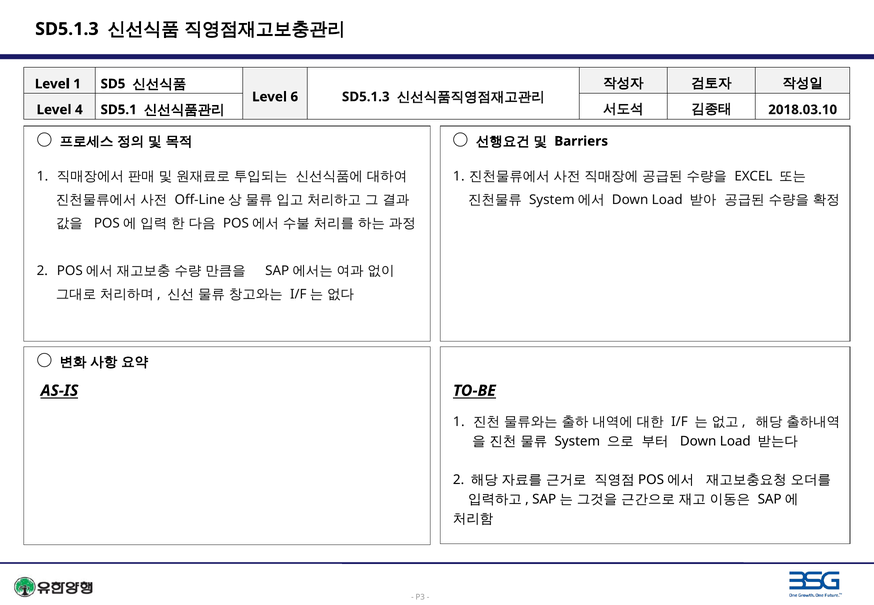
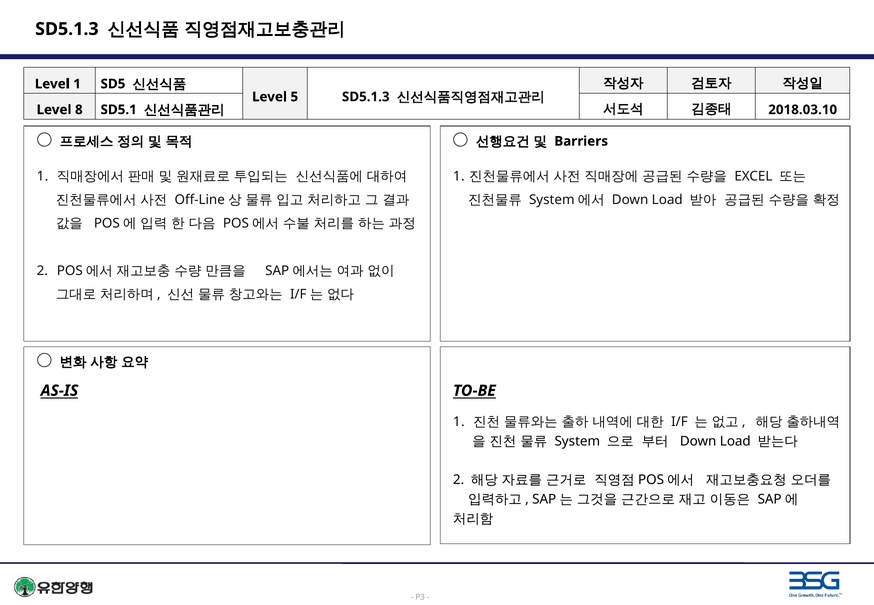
6: 6 -> 5
4: 4 -> 8
